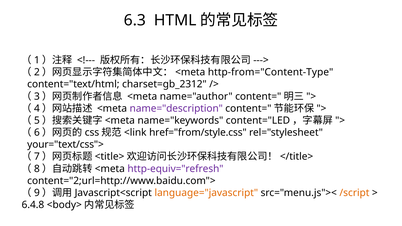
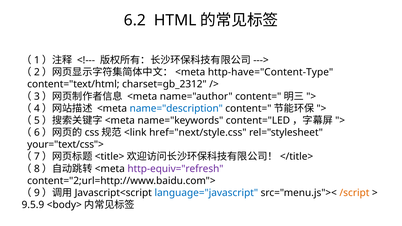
6.3: 6.3 -> 6.2
http-from="Content-Type: http-from="Content-Type -> http-have="Content-Type
name="description colour: purple -> blue
href="from/style.css: href="from/style.css -> href="next/style.css
language="javascript colour: orange -> blue
6.4.8: 6.4.8 -> 9.5.9
